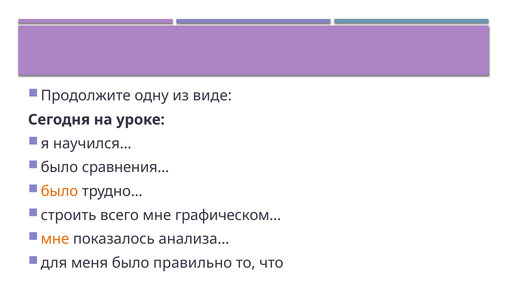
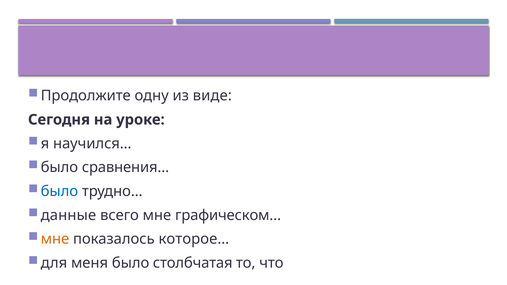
было at (59, 191) colour: orange -> blue
строить: строить -> данные
анализа…: анализа… -> которое…
правильно: правильно -> столбчатая
